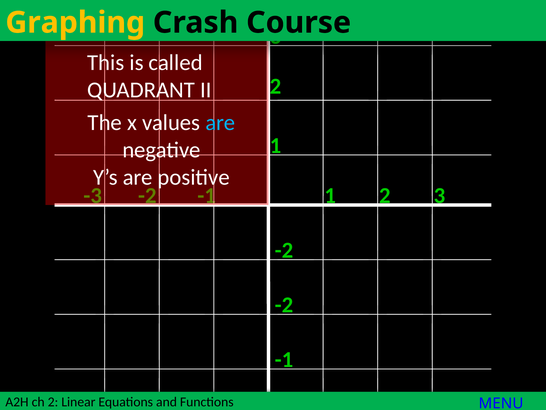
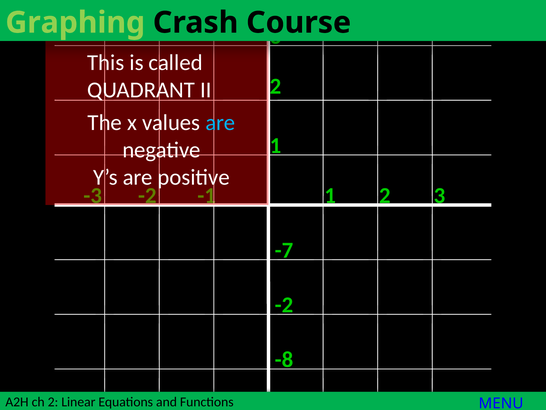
Graphing colour: yellow -> light green
-2 at (284, 250): -2 -> -7
-1 at (284, 359): -1 -> -8
